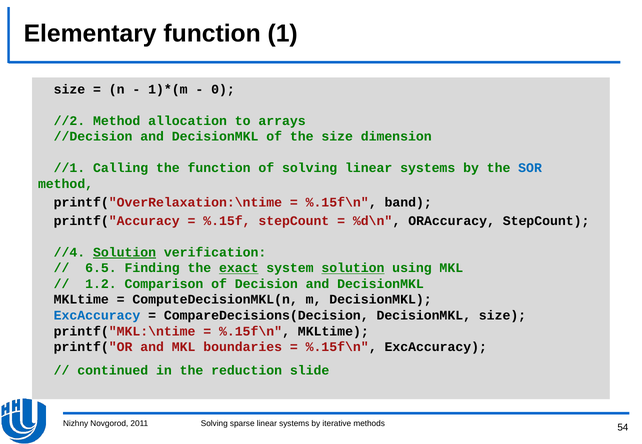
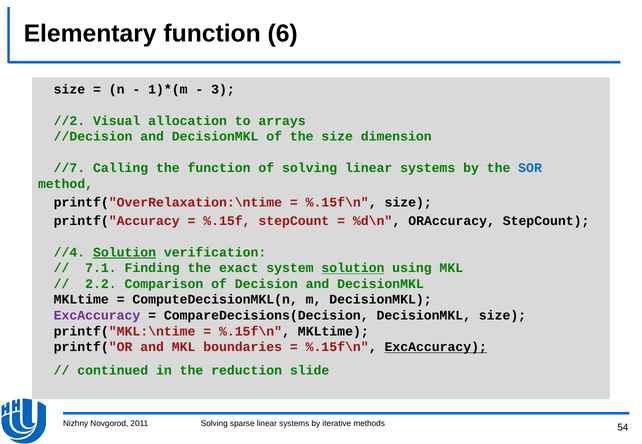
1: 1 -> 6
0: 0 -> 3
//2 Method: Method -> Visual
//1: //1 -> //7
%.15f\n band: band -> size
6.5: 6.5 -> 7.1
exact underline: present -> none
1.2: 1.2 -> 2.2
ExcAccuracy at (97, 316) colour: blue -> purple
ExcAccuracy at (436, 347) underline: none -> present
